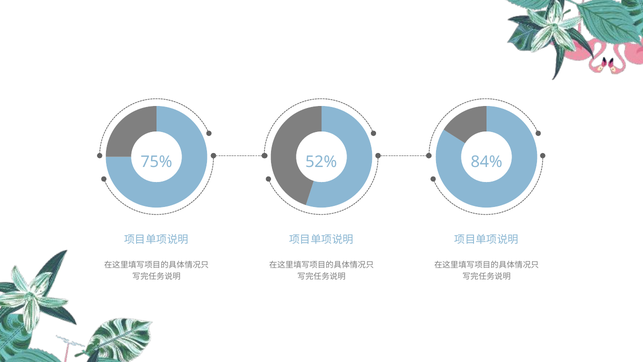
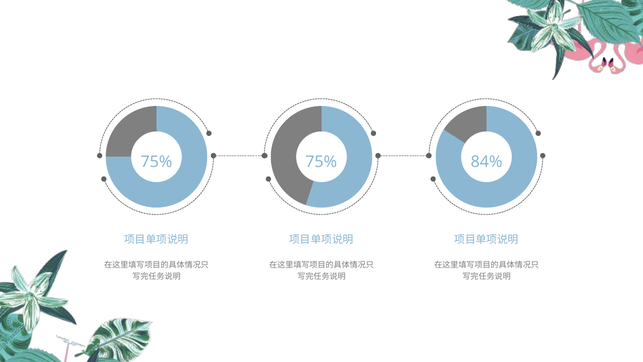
75% 52%: 52% -> 75%
